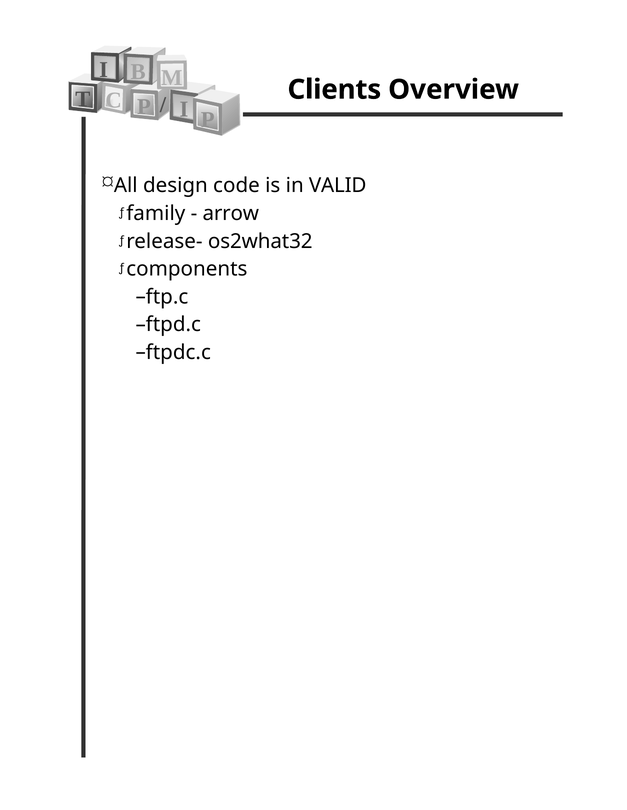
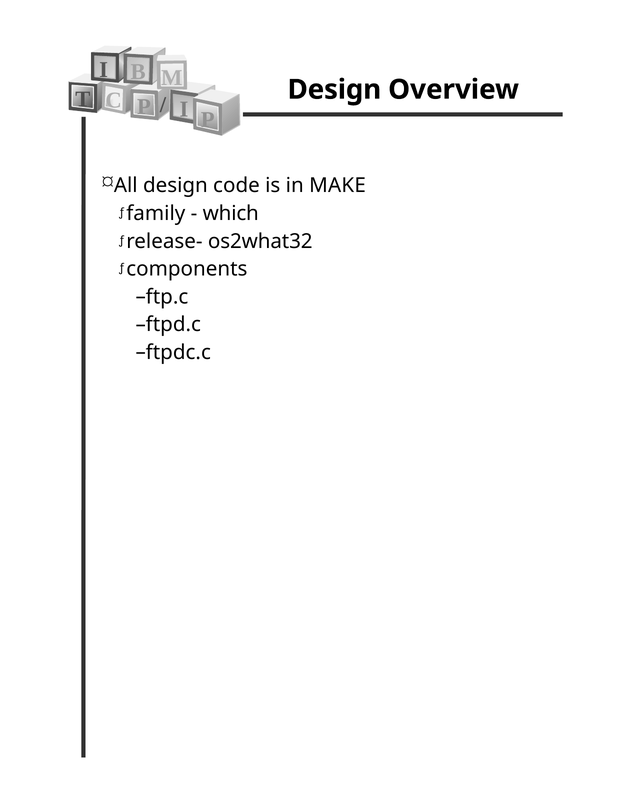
Clients at (334, 90): Clients -> Design
VALID: VALID -> MAKE
arrow: arrow -> which
